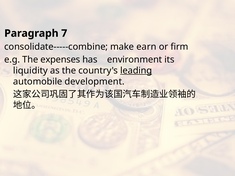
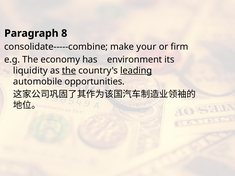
7: 7 -> 8
earn: earn -> your
expenses: expenses -> economy
the at (69, 71) underline: none -> present
development: development -> opportunities
